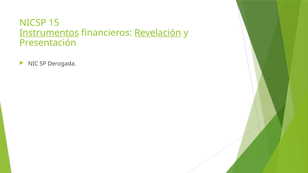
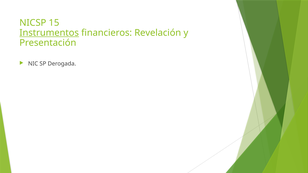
Revelación underline: present -> none
